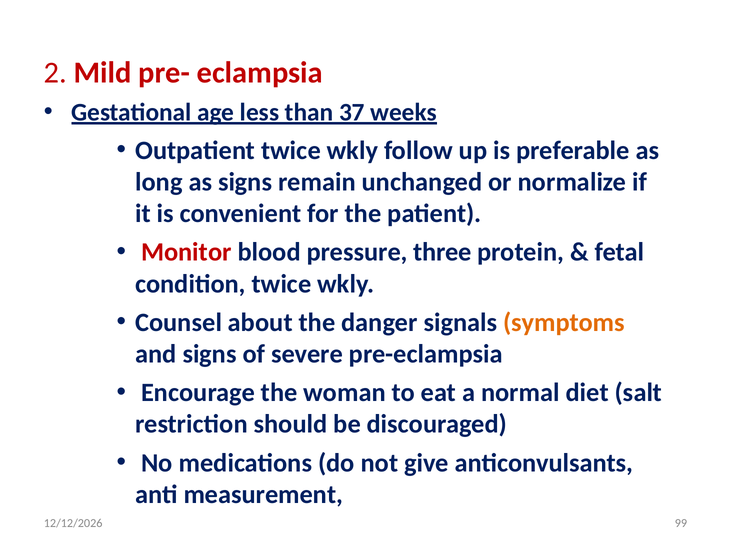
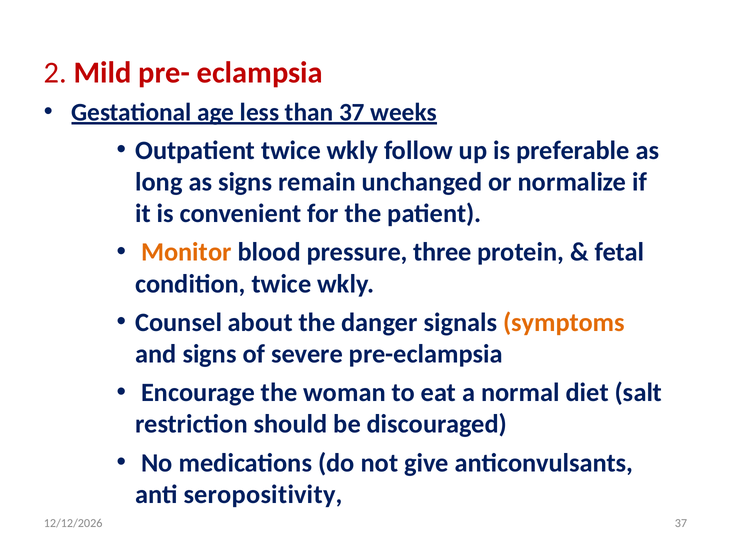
Monitor colour: red -> orange
measurement: measurement -> seropositivity
99 at (681, 523): 99 -> 37
